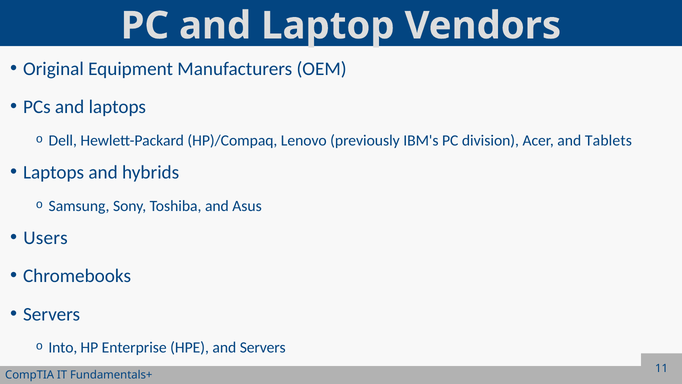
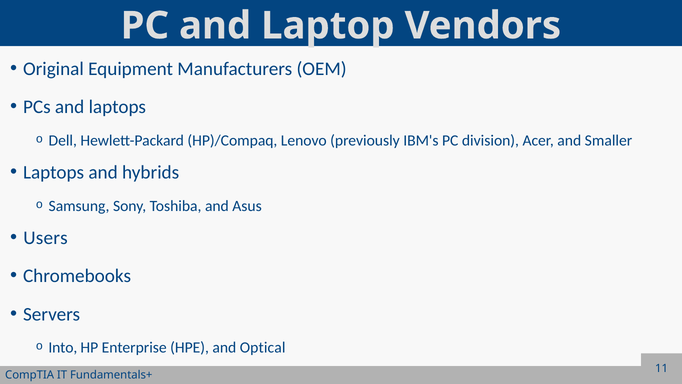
Tablets: Tablets -> Smaller
and Servers: Servers -> Optical
